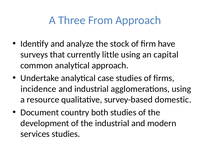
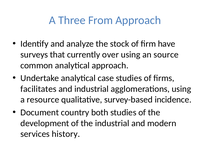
little: little -> over
capital: capital -> source
incidence: incidence -> facilitates
domestic: domestic -> incidence
services studies: studies -> history
